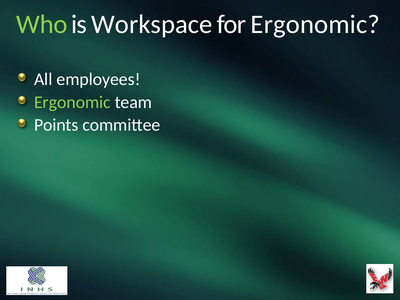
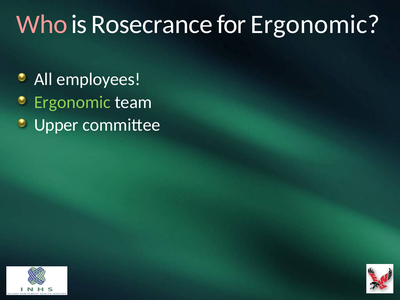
Who colour: light green -> pink
Workspace: Workspace -> Rosecrance
Points: Points -> Upper
